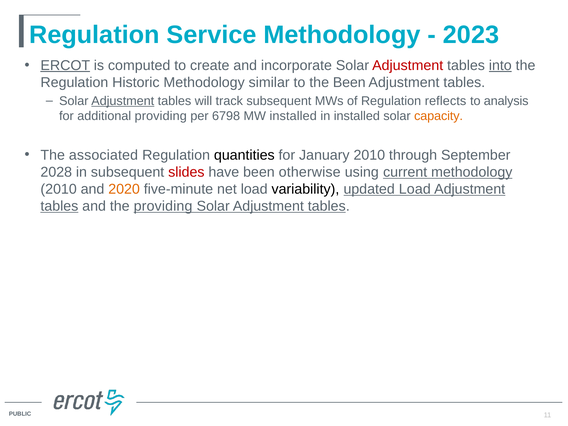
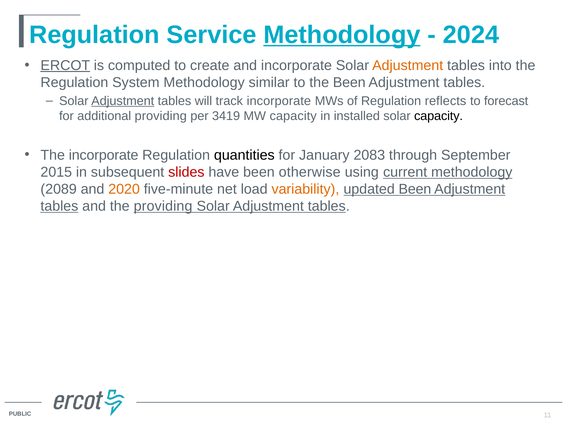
Methodology at (342, 35) underline: none -> present
2023: 2023 -> 2024
Adjustment at (408, 65) colour: red -> orange
into underline: present -> none
Historic: Historic -> System
track subsequent: subsequent -> incorporate
analysis: analysis -> forecast
6798: 6798 -> 3419
MW installed: installed -> capacity
capacity at (439, 116) colour: orange -> black
The associated: associated -> incorporate
January 2010: 2010 -> 2083
2028: 2028 -> 2015
2010 at (59, 189): 2010 -> 2089
variability colour: black -> orange
updated Load: Load -> Been
